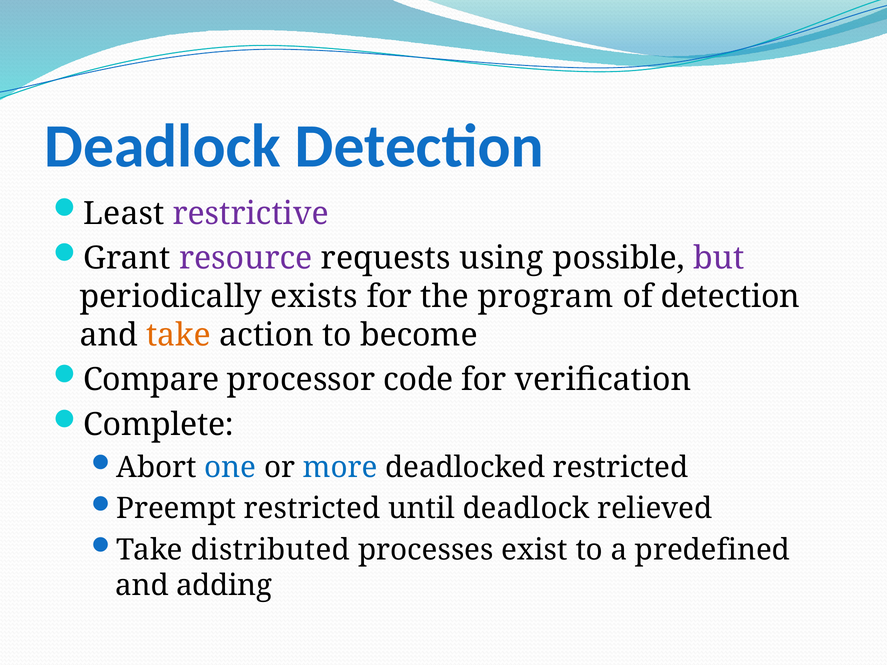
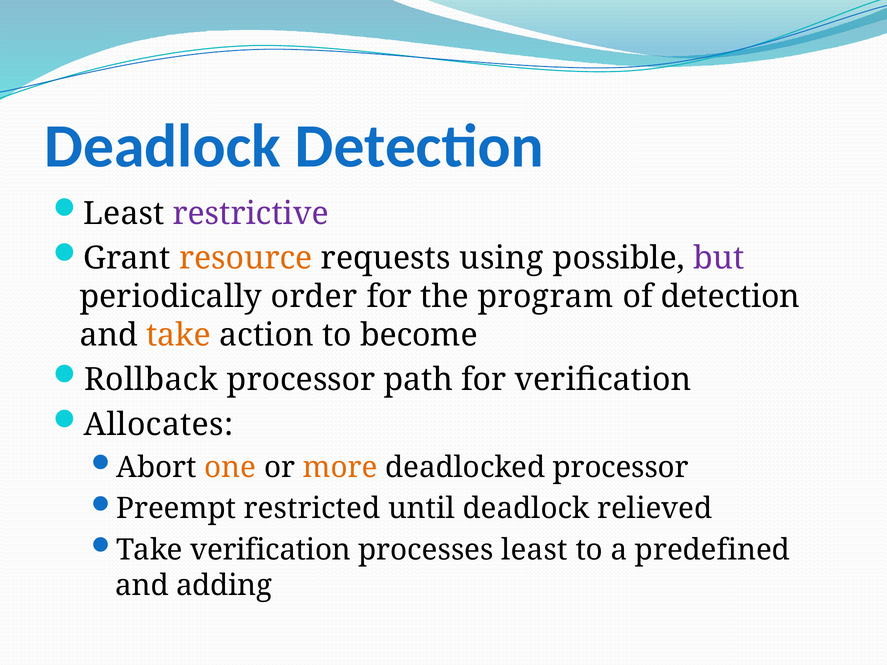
resource colour: purple -> orange
exists: exists -> order
Compare: Compare -> Rollback
code: code -> path
Complete: Complete -> Allocates
one colour: blue -> orange
more colour: blue -> orange
deadlocked restricted: restricted -> processor
Take distributed: distributed -> verification
processes exist: exist -> least
